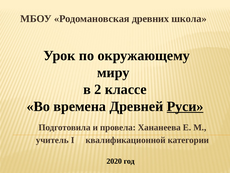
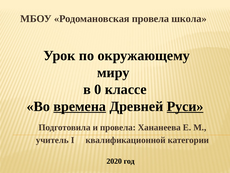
Родомановская древних: древних -> провела
2: 2 -> 0
времена underline: none -> present
